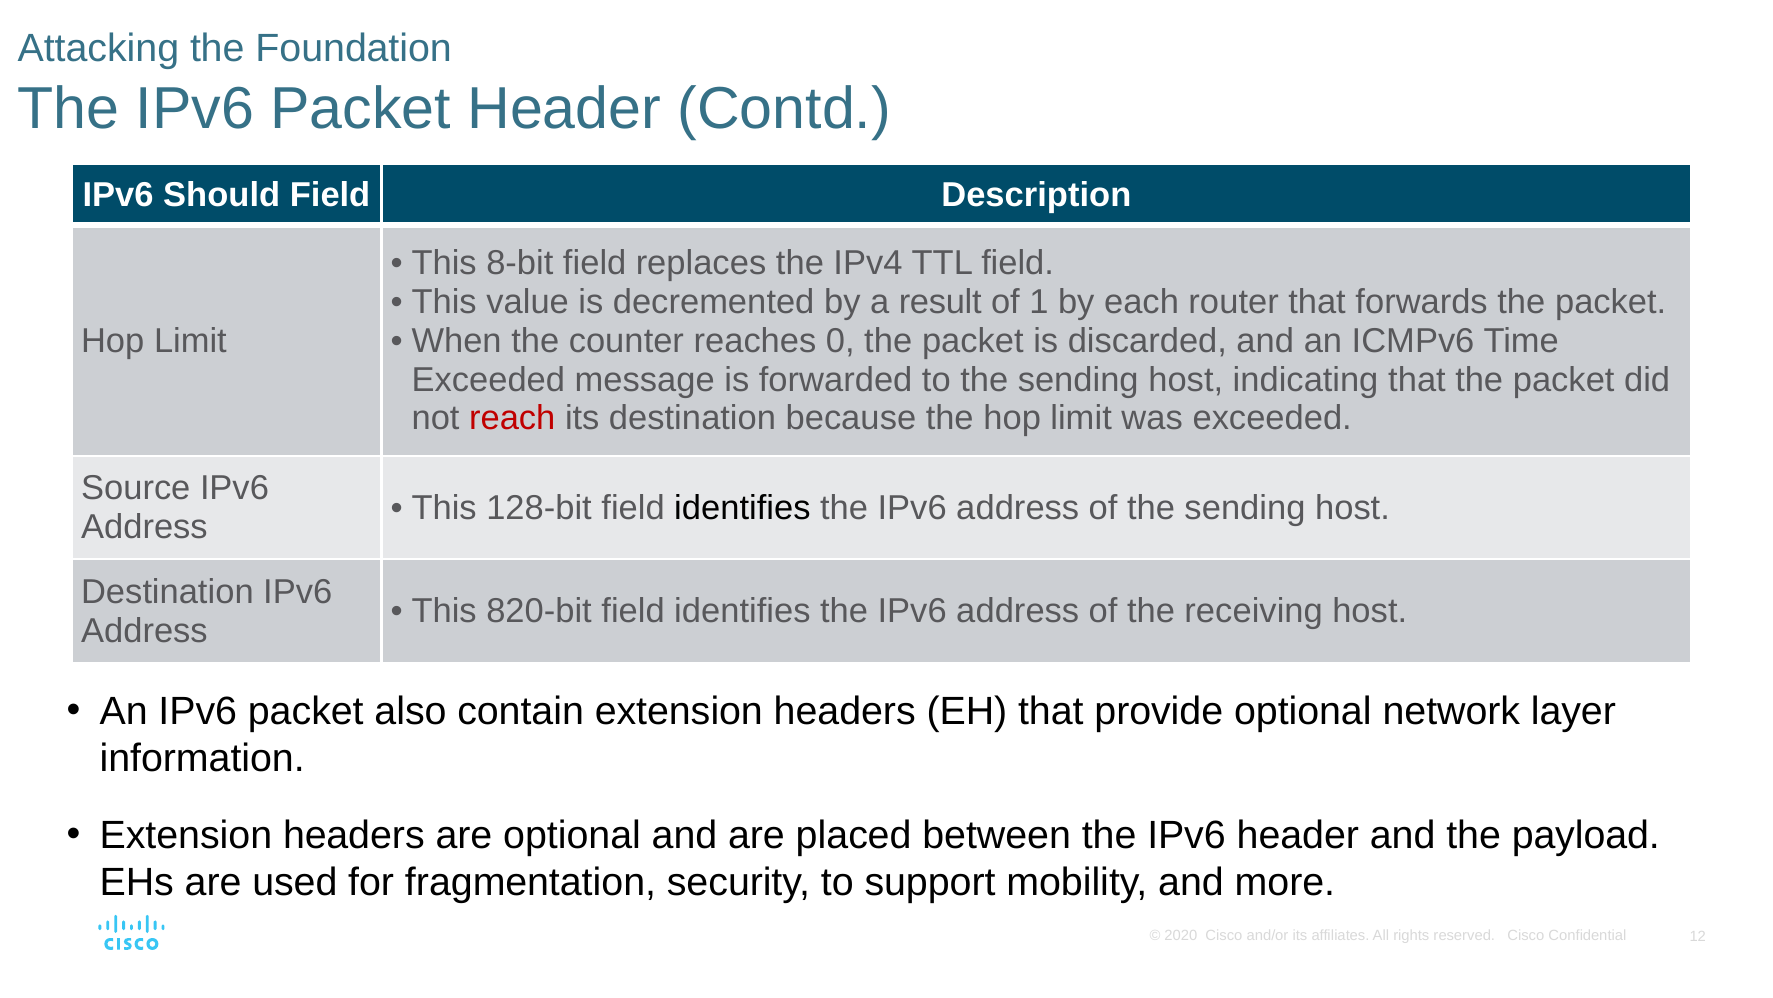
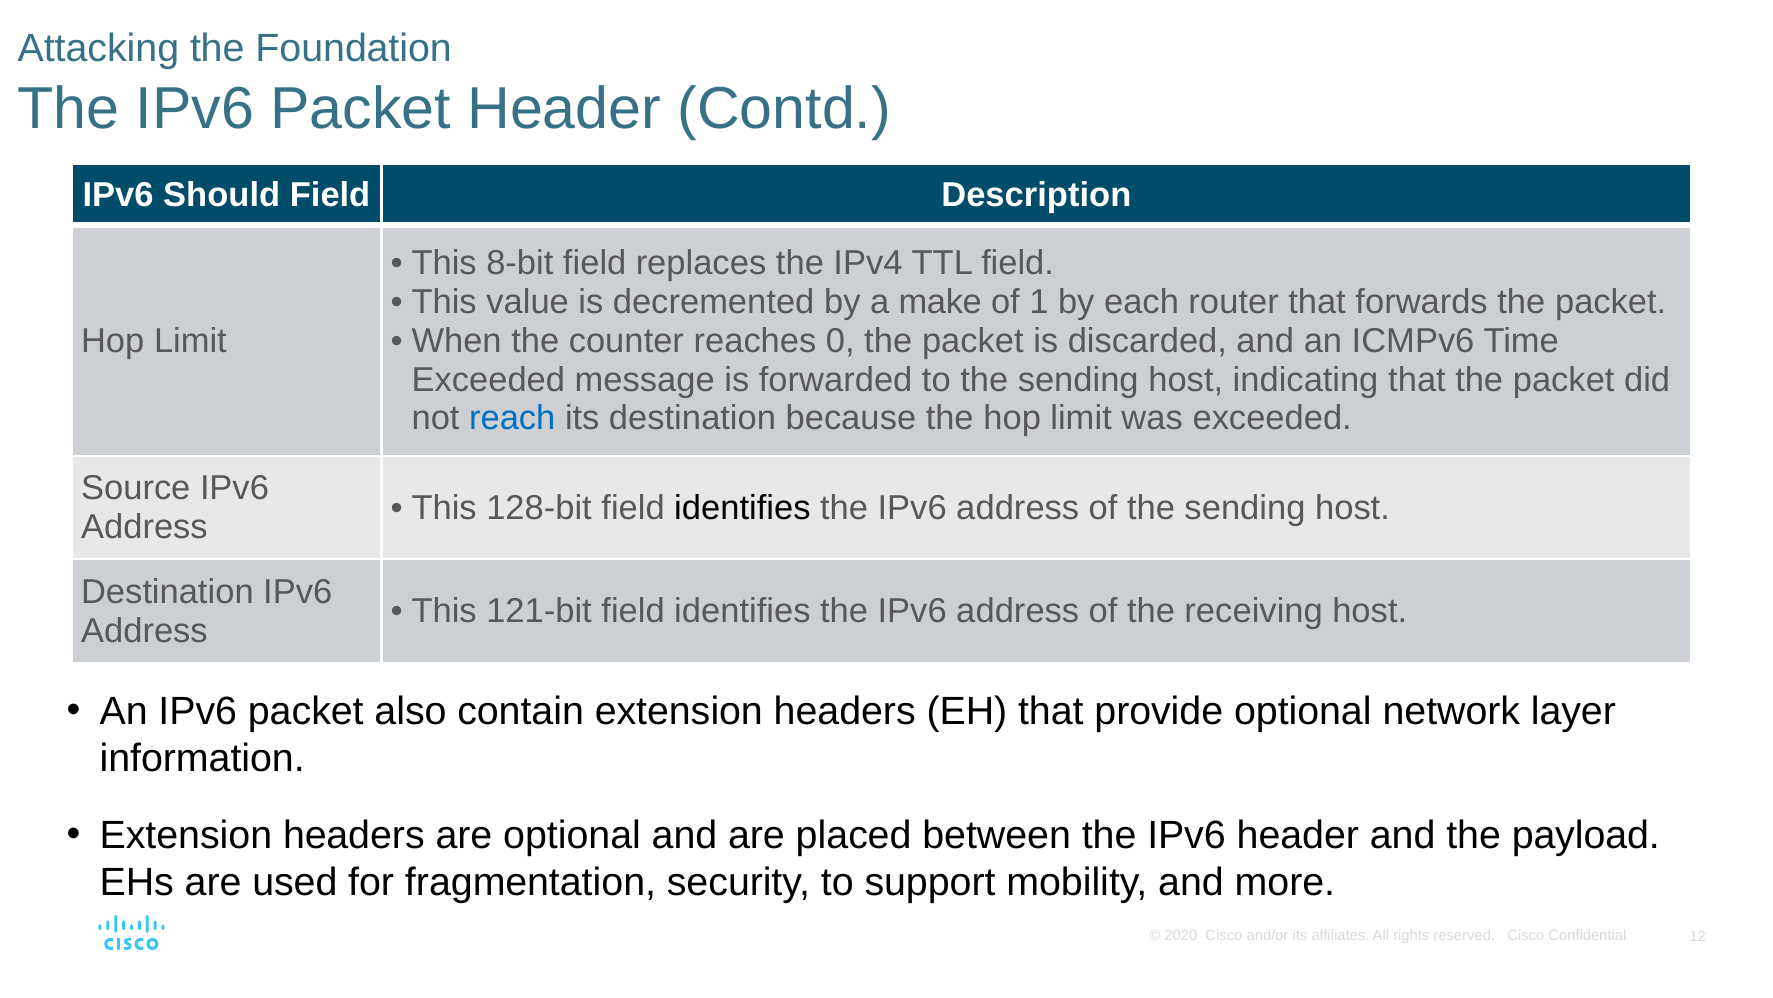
result: result -> make
reach colour: red -> blue
820-bit: 820-bit -> 121-bit
